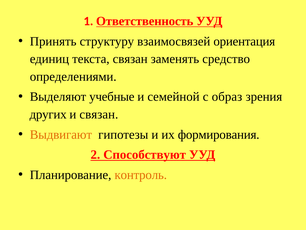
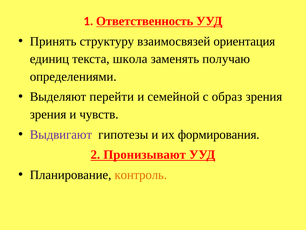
текста связан: связан -> школа
средство: средство -> получаю
учебные: учебные -> перейти
других at (48, 114): других -> зрения
и связан: связан -> чувств
Выдвигают colour: orange -> purple
Способствуют: Способствуют -> Пронизывают
